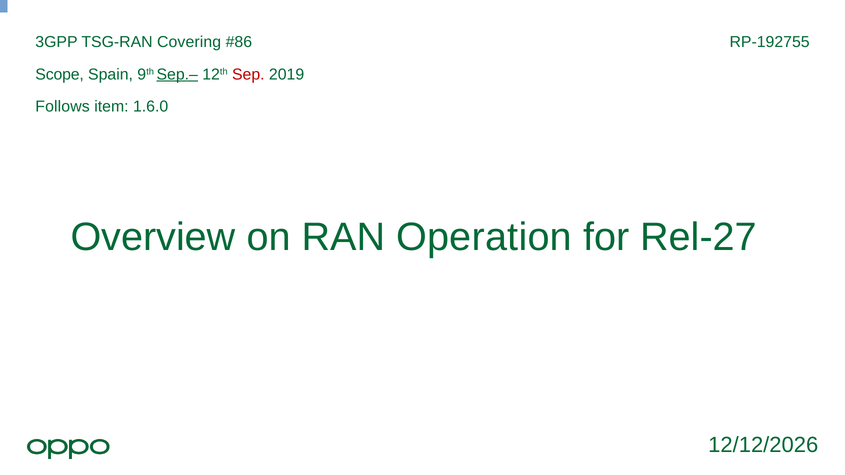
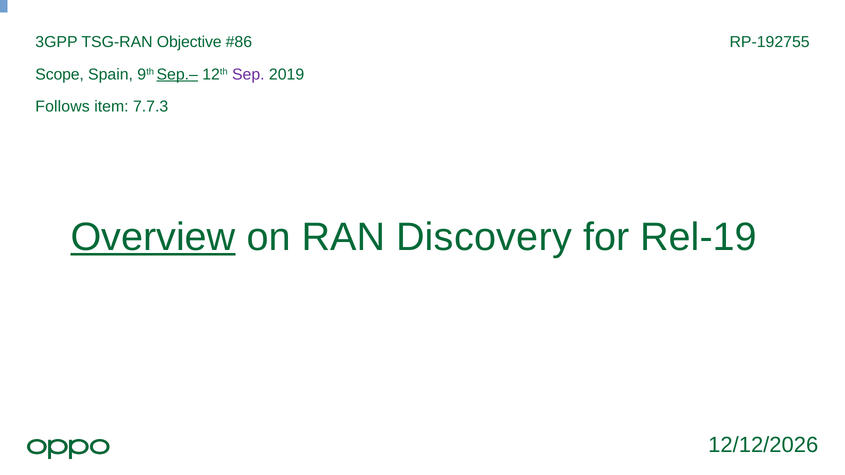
Covering: Covering -> Objective
Sep colour: red -> purple
1.6.0: 1.6.0 -> 7.7.3
Overview underline: none -> present
Operation: Operation -> Discovery
Rel-27: Rel-27 -> Rel-19
